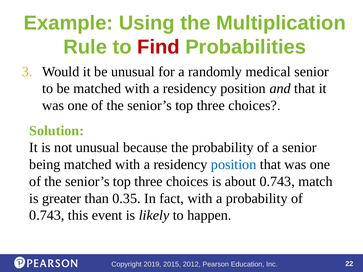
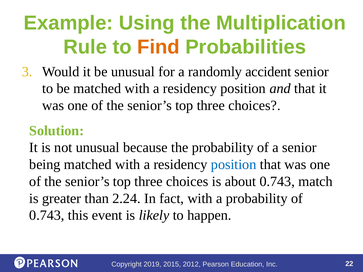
Find colour: red -> orange
medical: medical -> accident
0.35: 0.35 -> 2.24
